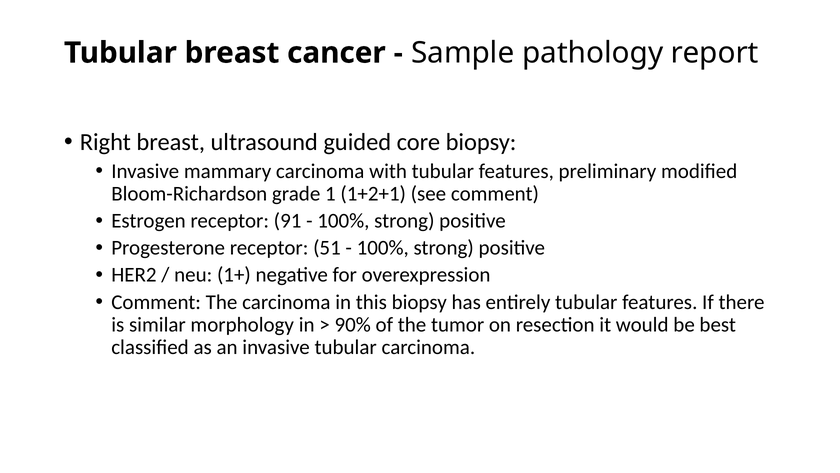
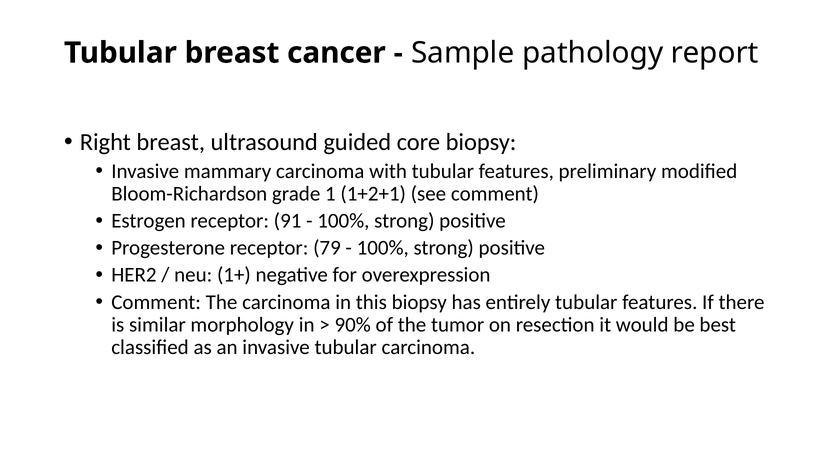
51: 51 -> 79
